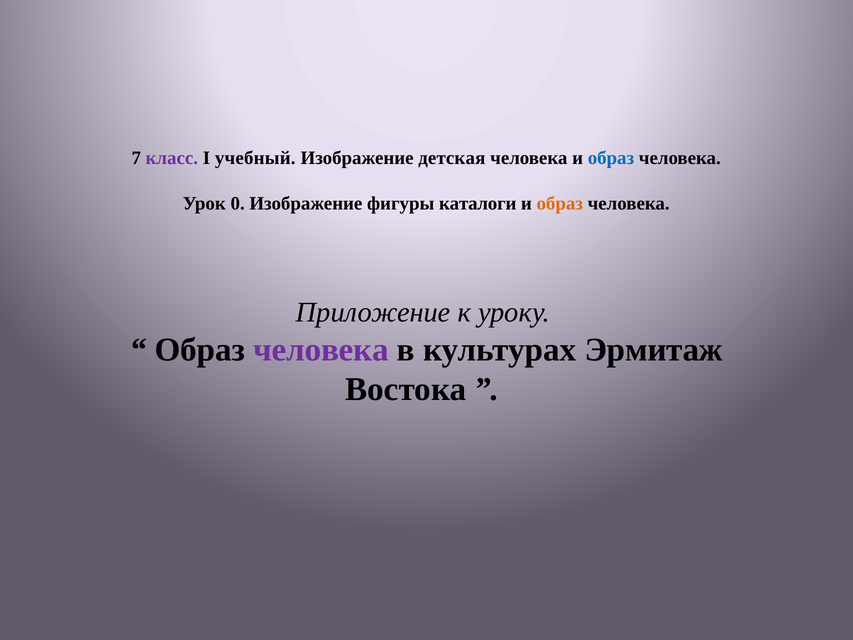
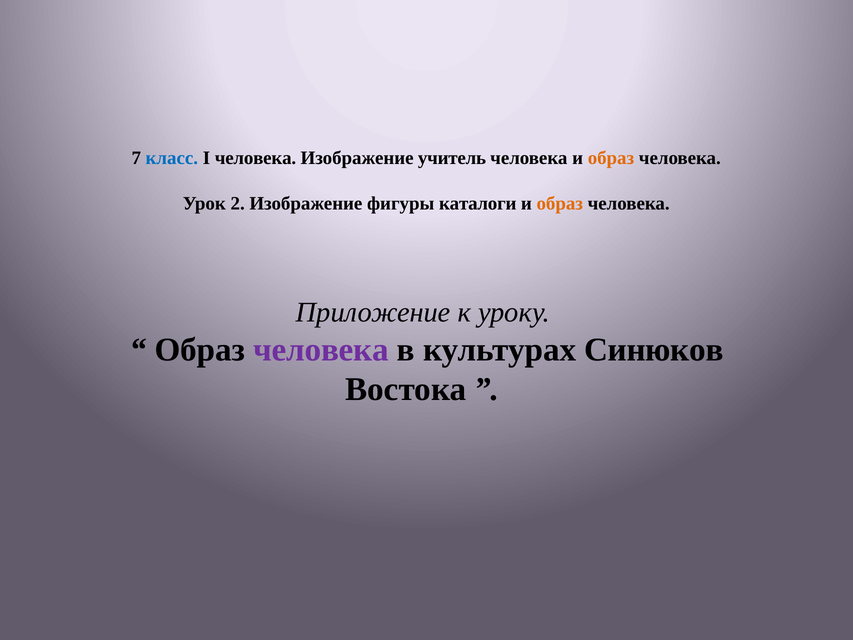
класс colour: purple -> blue
I учебный: учебный -> человека
детская: детская -> учитель
образ at (611, 158) colour: blue -> orange
0: 0 -> 2
Эрмитаж: Эрмитаж -> Синюков
